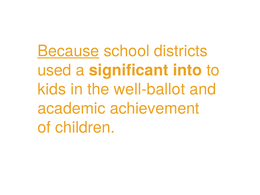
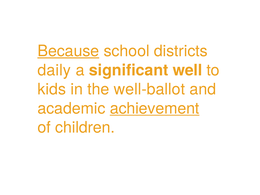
used: used -> daily
into: into -> well
achievement underline: none -> present
